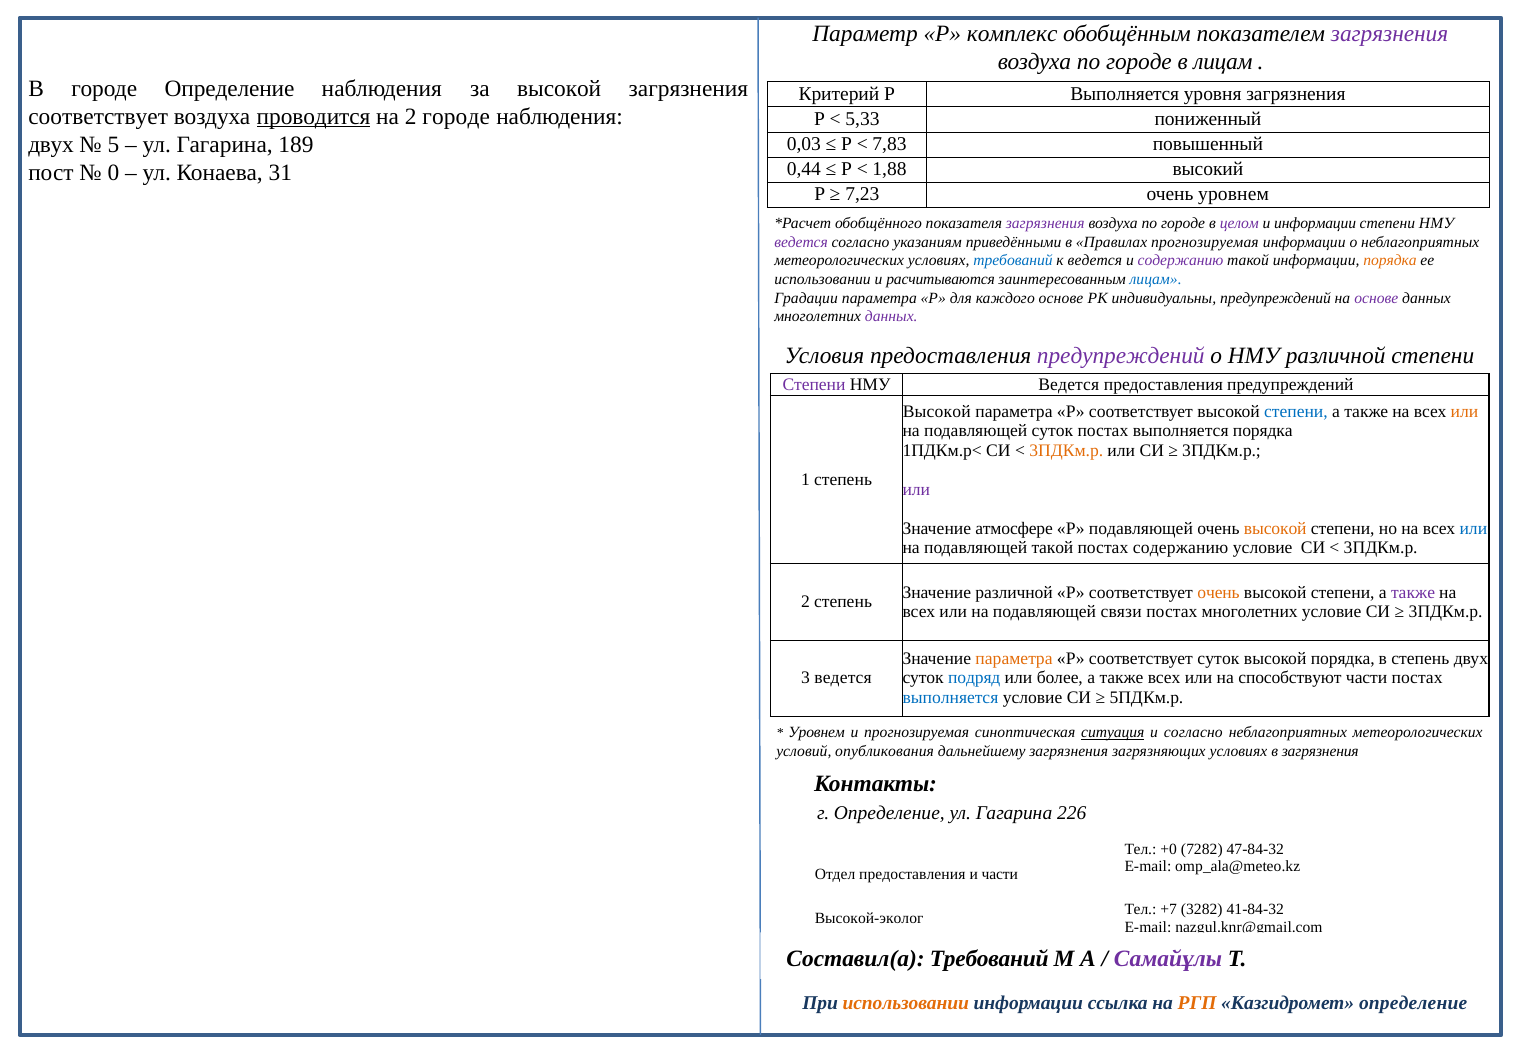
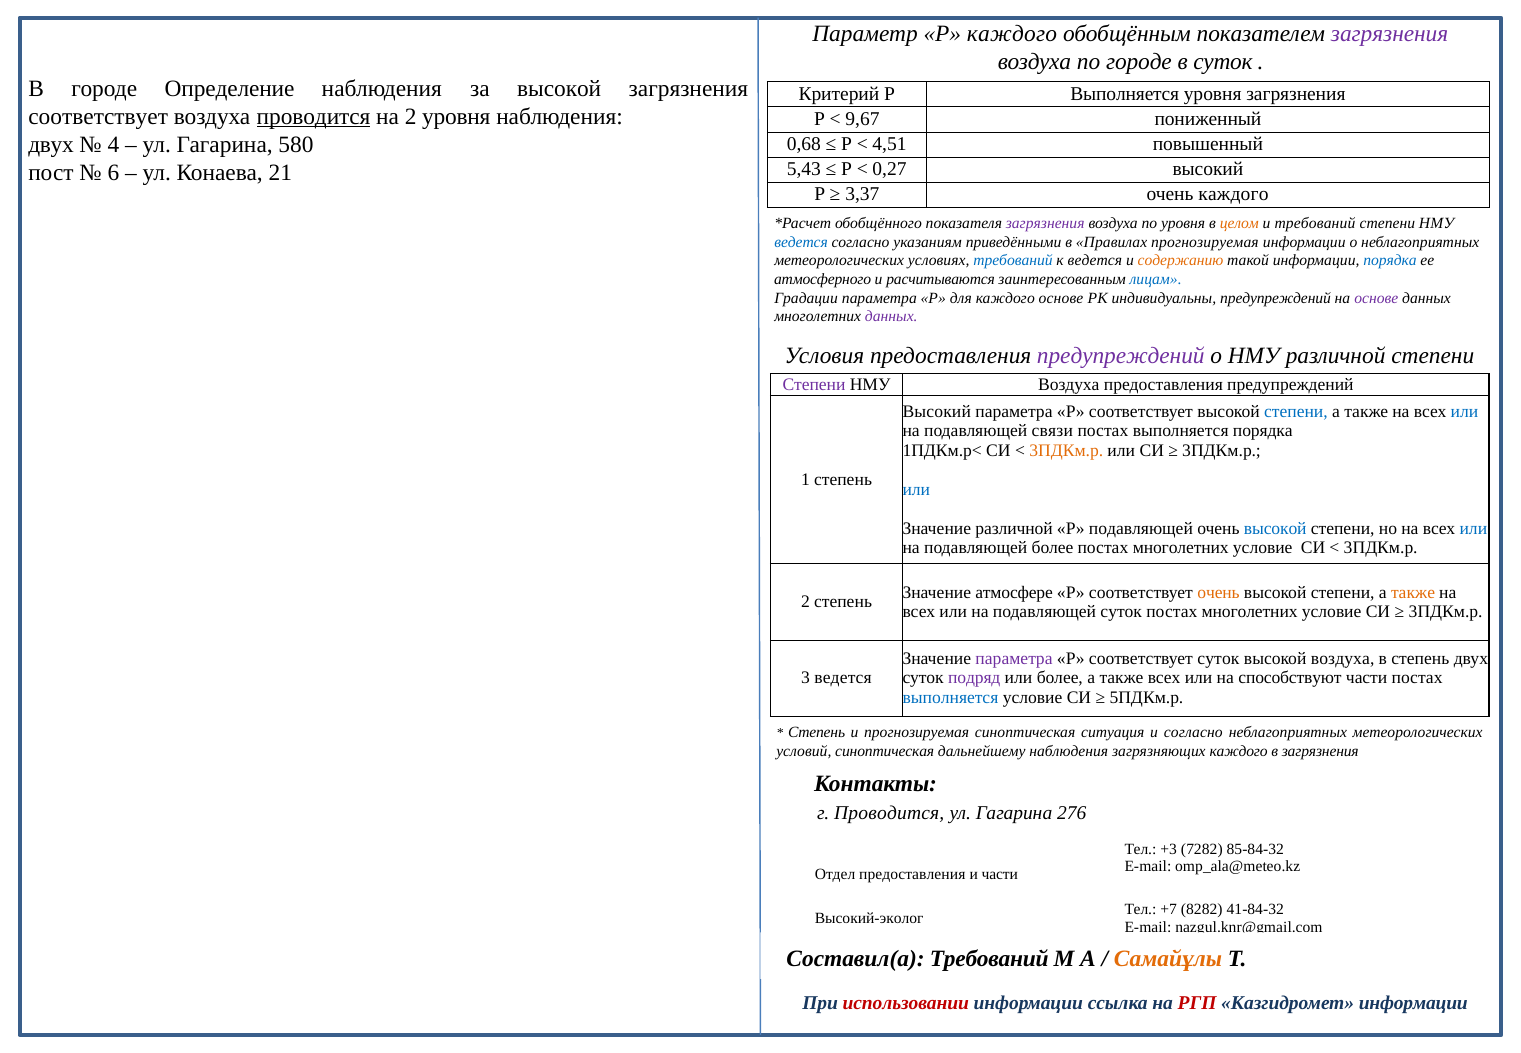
Р комплекс: комплекс -> каждого
в лицам: лицам -> суток
2 городе: городе -> уровня
5,33: 5,33 -> 9,67
5: 5 -> 4
189: 189 -> 580
0,03: 0,03 -> 0,68
7,83: 7,83 -> 4,51
0,44: 0,44 -> 5,43
1,88: 1,88 -> 0,27
0: 0 -> 6
31: 31 -> 21
7,23: 7,23 -> 3,37
очень уровнем: уровнем -> каждого
городе at (1183, 223): городе -> уровня
целом colour: purple -> orange
и информации: информации -> требований
ведется at (801, 242) colour: purple -> blue
содержанию at (1181, 261) colour: purple -> orange
порядка at (1390, 261) colour: orange -> blue
использовании at (823, 279): использовании -> атмосферного
Ведется at (1069, 384): Ведется -> Воздуха
Высокой at (937, 411): Высокой -> Высокий
или at (1464, 411) colour: orange -> blue
подавляющей суток: суток -> связи
или at (916, 489) colour: purple -> blue
Значение атмосфере: атмосфере -> различной
высокой at (1275, 528) colour: orange -> blue
подавляющей такой: такой -> более
содержанию at (1181, 548): содержанию -> многолетних
Значение различной: различной -> атмосфере
также at (1413, 592) colour: purple -> orange
подавляющей связи: связи -> суток
параметра at (1014, 659) colour: orange -> purple
высокой порядка: порядка -> воздуха
подряд colour: blue -> purple
Уровнем at (817, 733): Уровнем -> Степень
ситуация underline: present -> none
условий опубликования: опубликования -> синоптическая
дальнейшему загрязнения: загрязнения -> наблюдения
загрязняющих условиях: условиях -> каждого
г Определение: Определение -> Проводится
226: 226 -> 276
+0: +0 -> +3
47-84-32: 47-84-32 -> 85-84-32
3282: 3282 -> 8282
Высокой-эколог: Высокой-эколог -> Высокий-эколог
Самайұлы colour: purple -> orange
использовании at (906, 1003) colour: orange -> red
РГП colour: orange -> red
Казгидромет определение: определение -> информации
